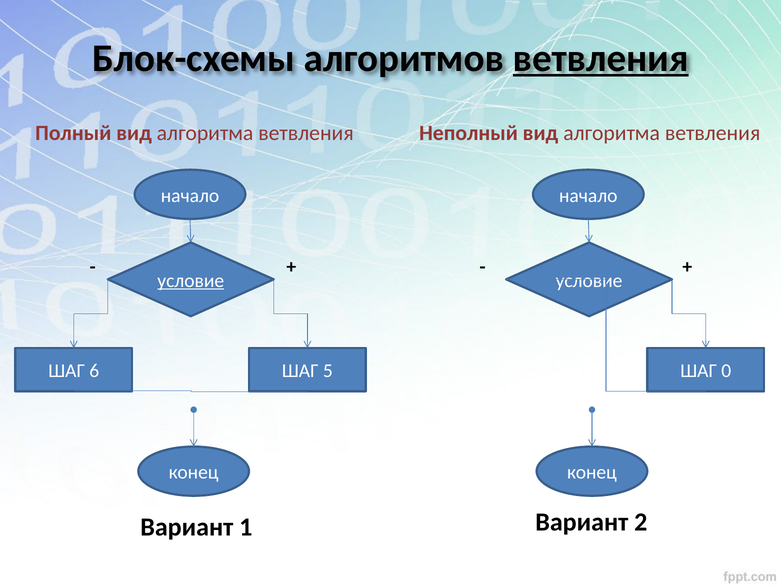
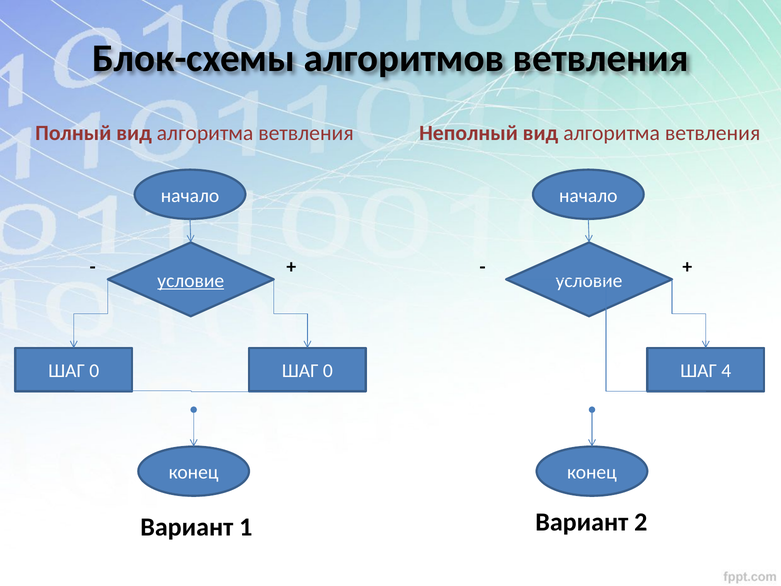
ветвления at (601, 58) underline: present -> none
6 at (94, 371): 6 -> 0
5 at (328, 371): 5 -> 0
0: 0 -> 4
